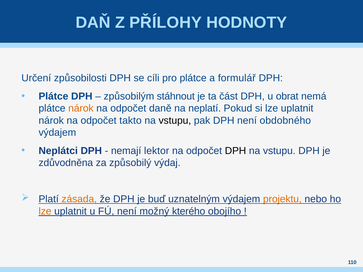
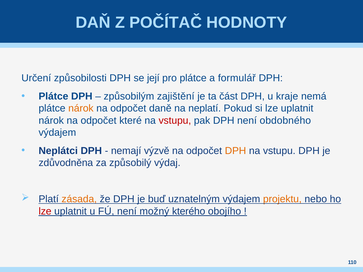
PŘÍLOHY: PŘÍLOHY -> POČÍTAČ
cíli: cíli -> její
stáhnout: stáhnout -> zajištění
obrat: obrat -> kraje
takto: takto -> které
vstupu at (175, 121) colour: black -> red
lektor: lektor -> výzvě
DPH at (235, 151) colour: black -> orange
lze at (45, 211) colour: orange -> red
